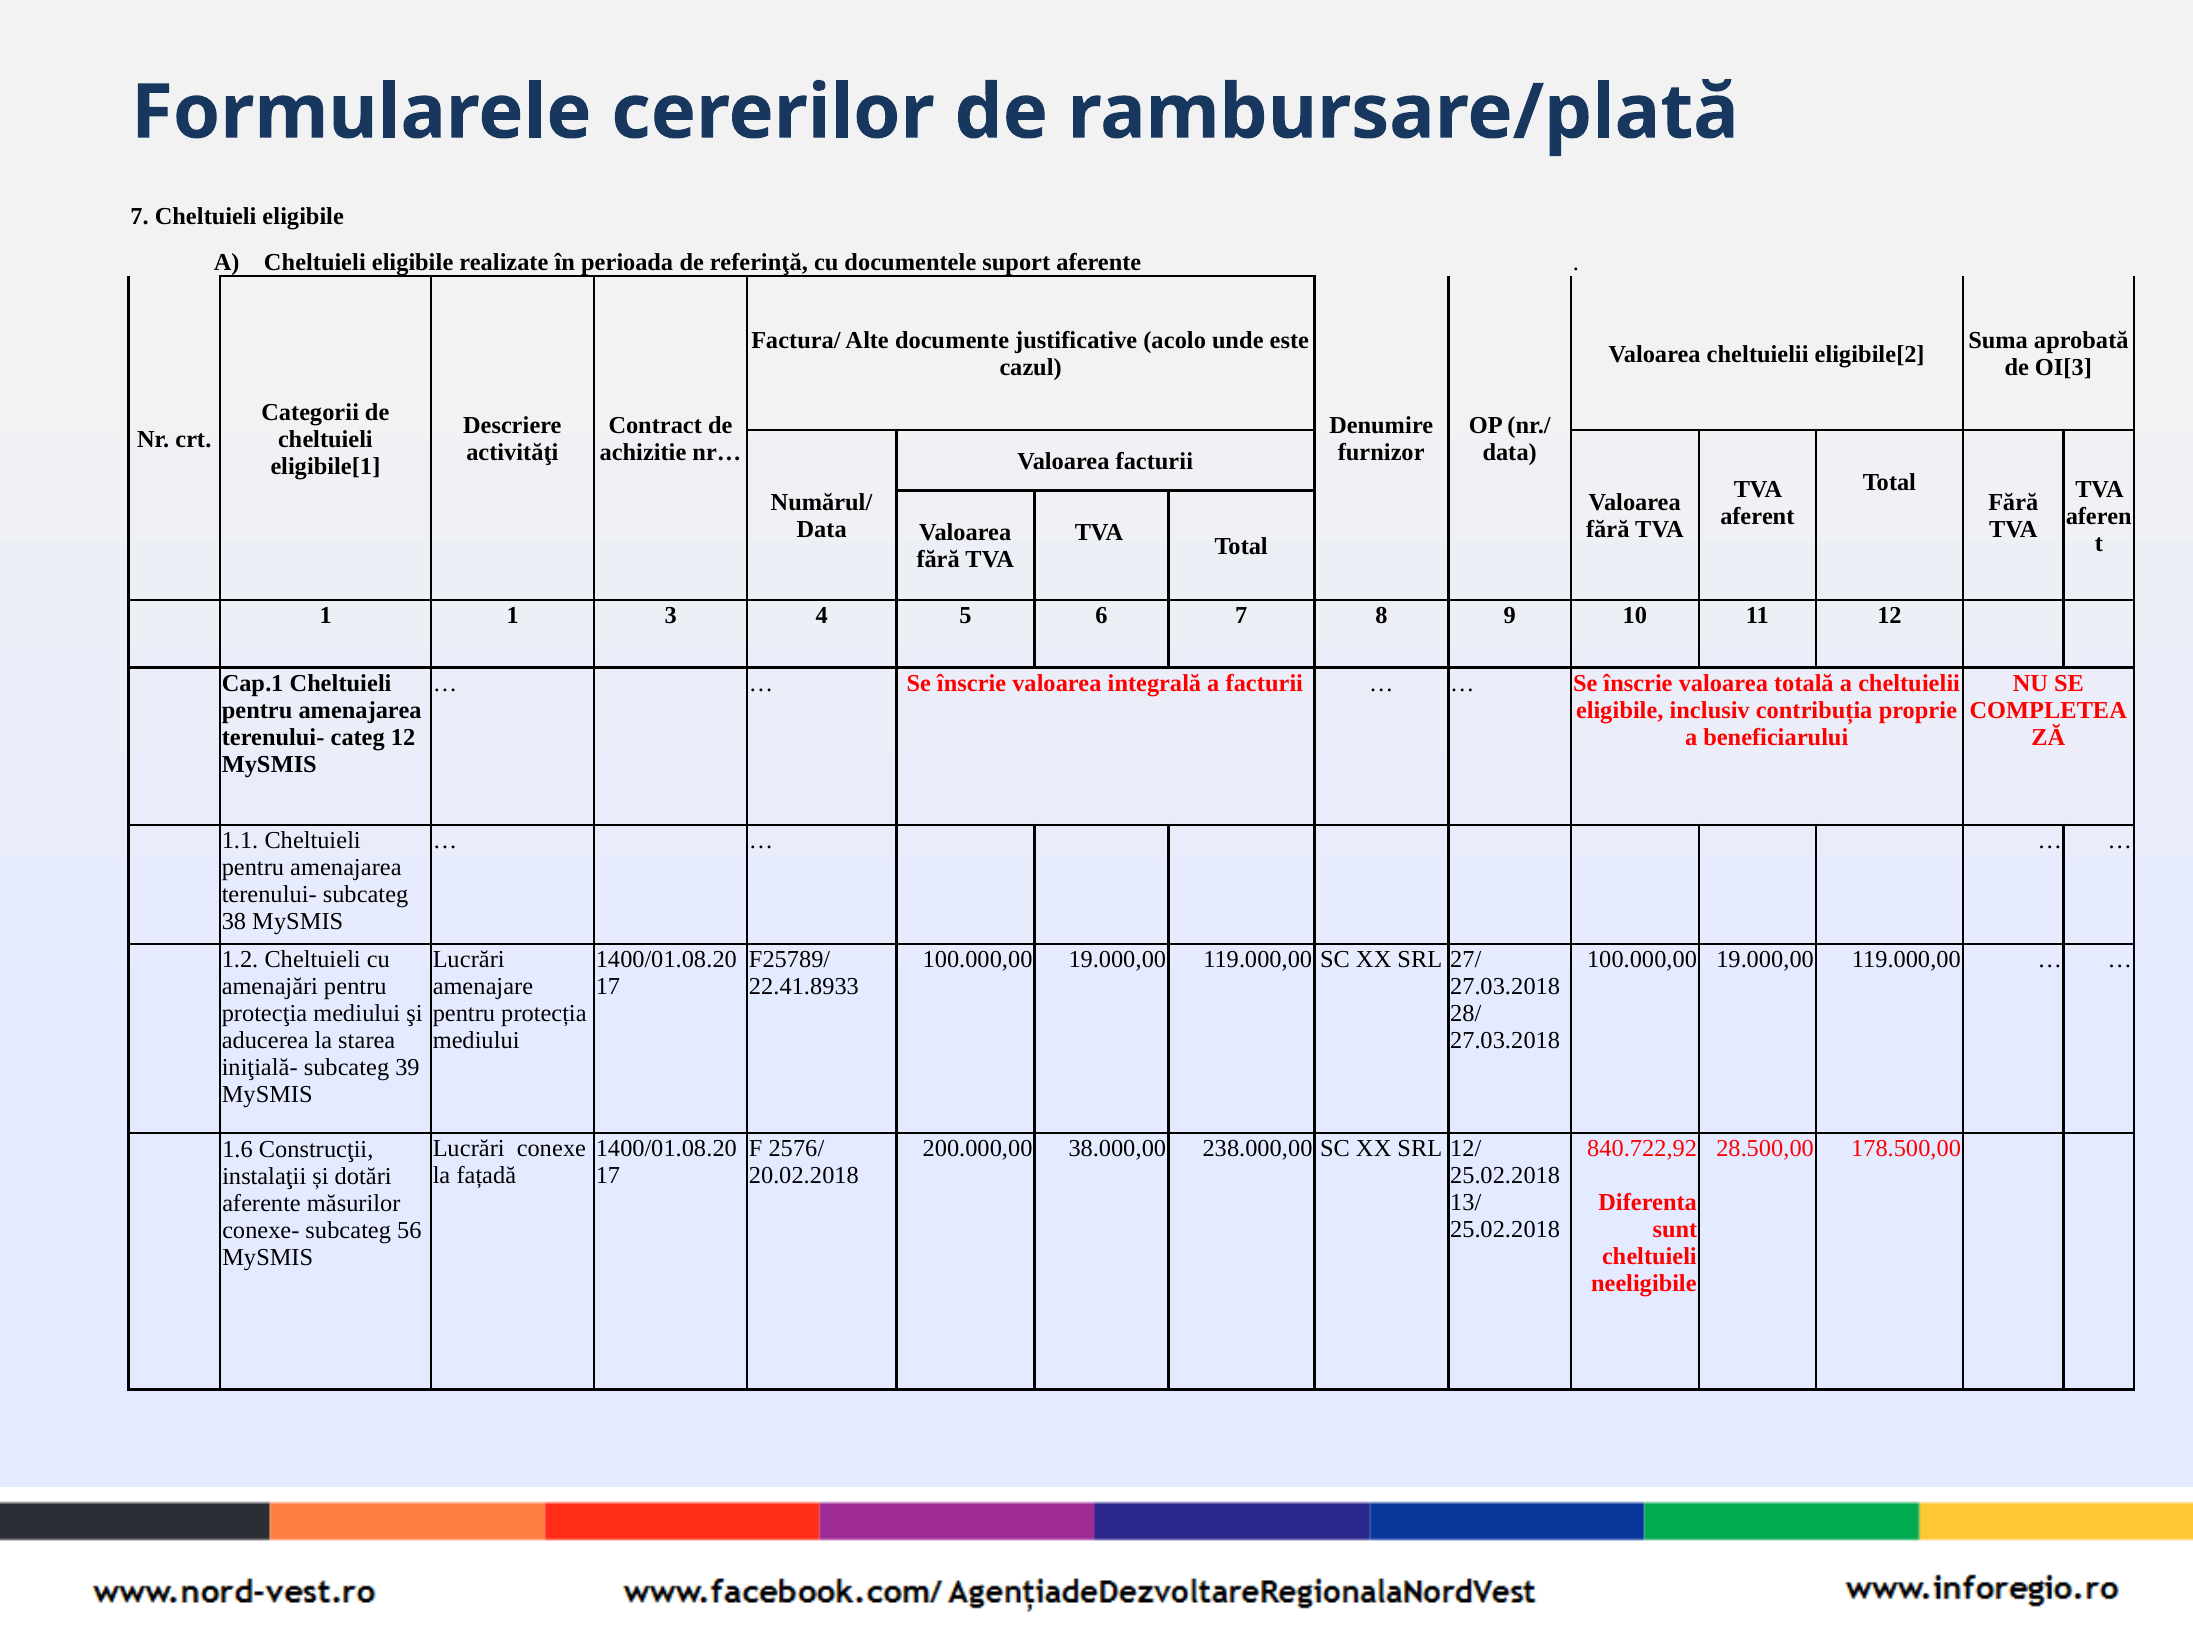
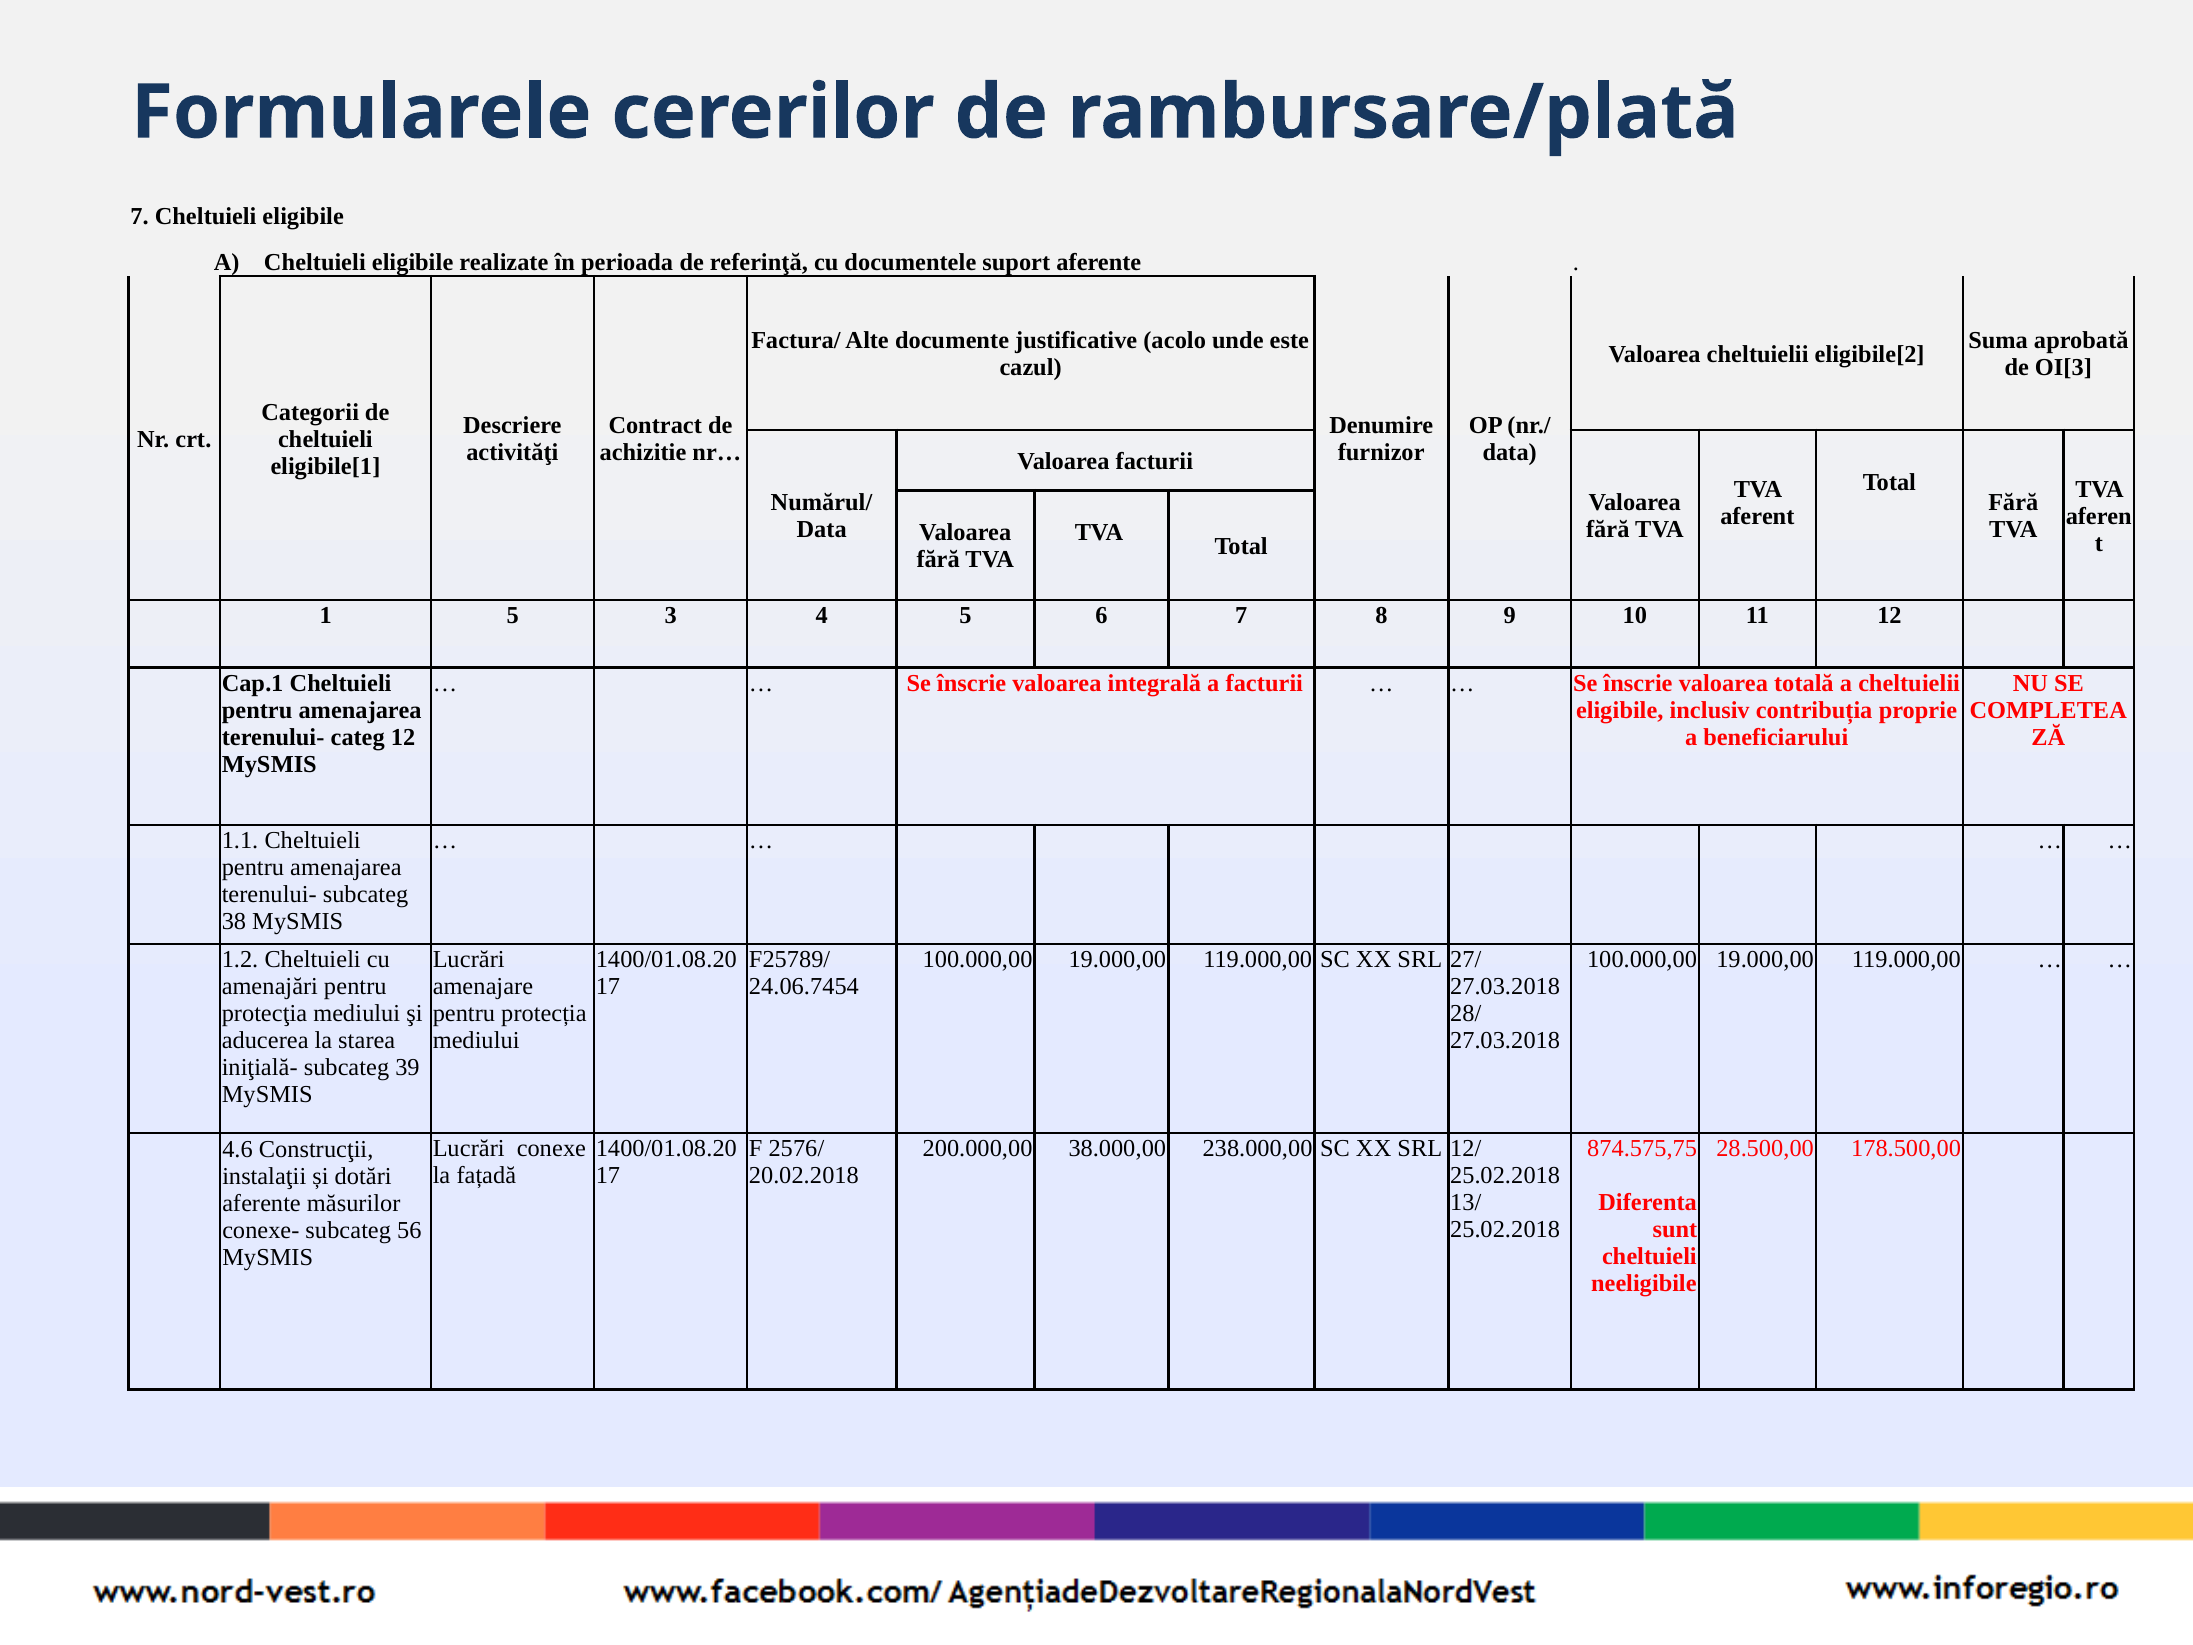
1 1: 1 -> 5
22.41.8933: 22.41.8933 -> 24.06.7454
840.722,92: 840.722,92 -> 874.575,75
1.6: 1.6 -> 4.6
